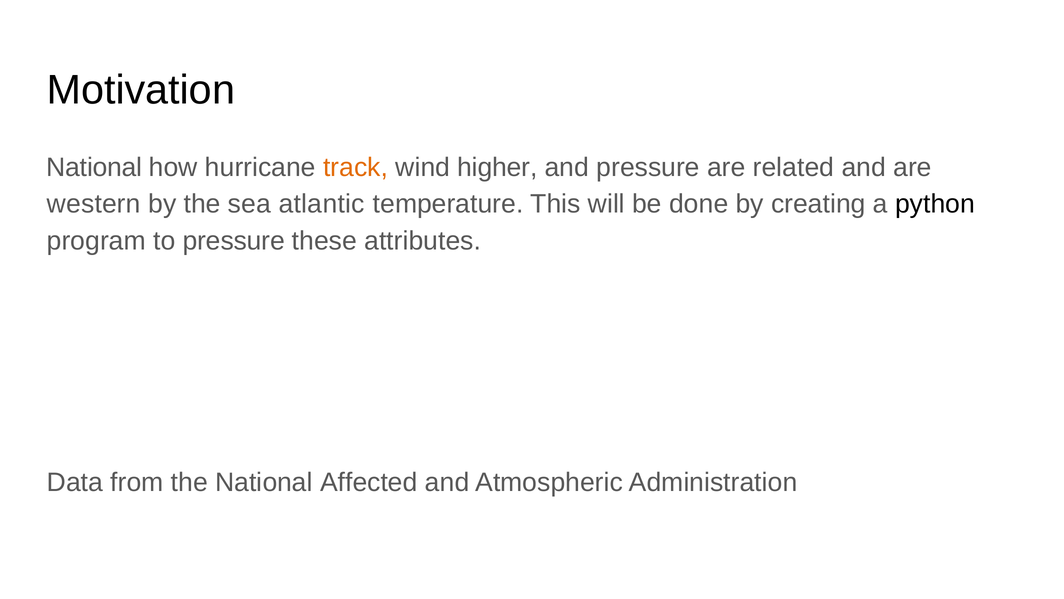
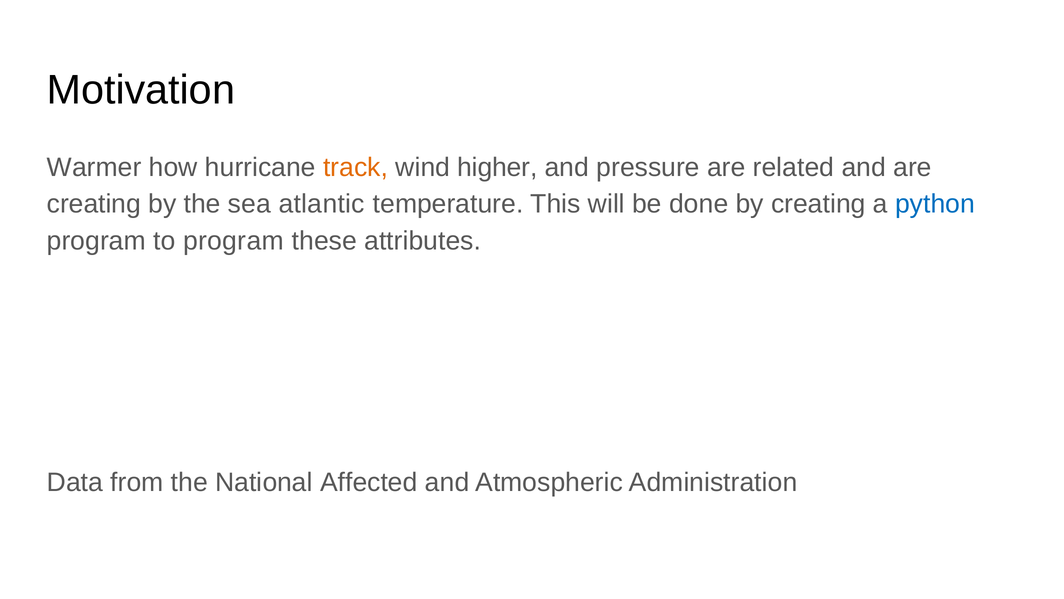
National at (94, 167): National -> Warmer
western at (94, 204): western -> creating
python colour: black -> blue
to pressure: pressure -> program
